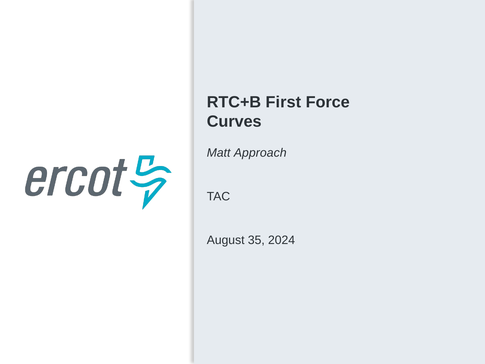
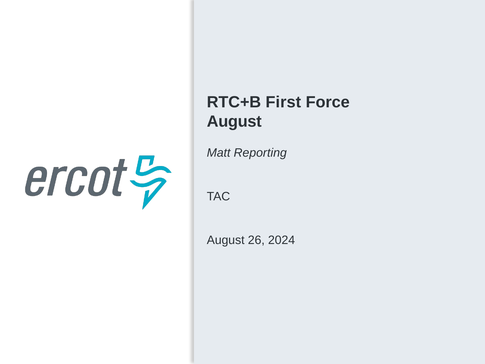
Curves at (234, 121): Curves -> August
Approach: Approach -> Reporting
35: 35 -> 26
